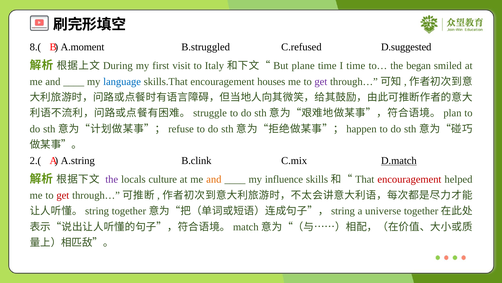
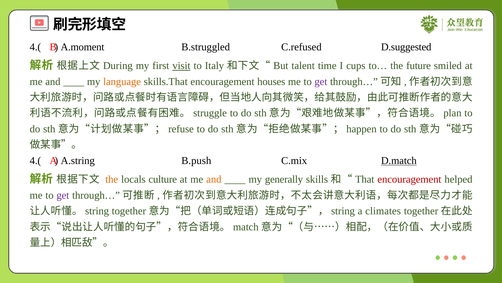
8.( at (35, 47): 8.( -> 4.(
visit underline: none -> present
plane: plane -> talent
I time: time -> cups
began: began -> future
language colour: blue -> orange
2.( at (35, 160): 2.( -> 4.(
B.clink: B.clink -> B.push
the at (112, 179) colour: purple -> orange
influence: influence -> generally
get at (63, 195) colour: red -> purple
universe: universe -> climates
